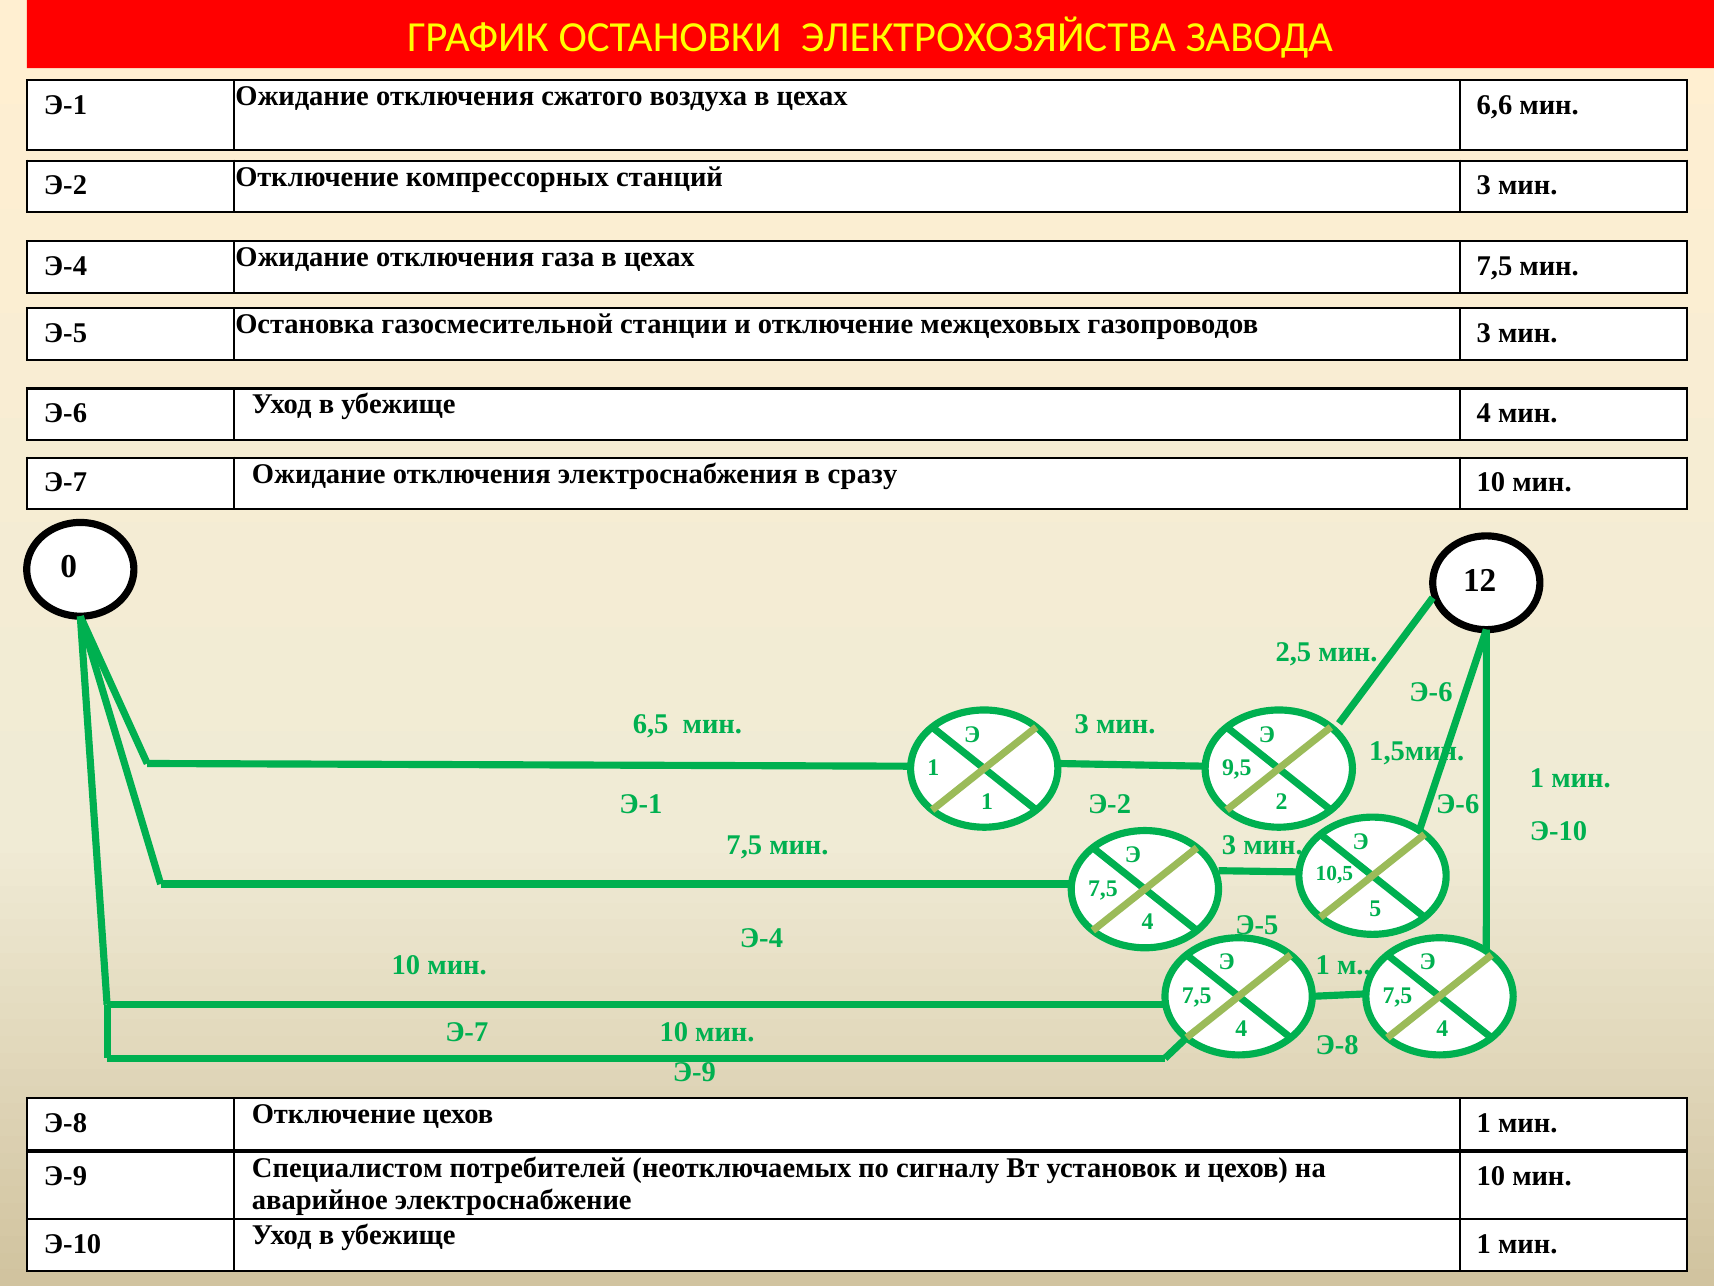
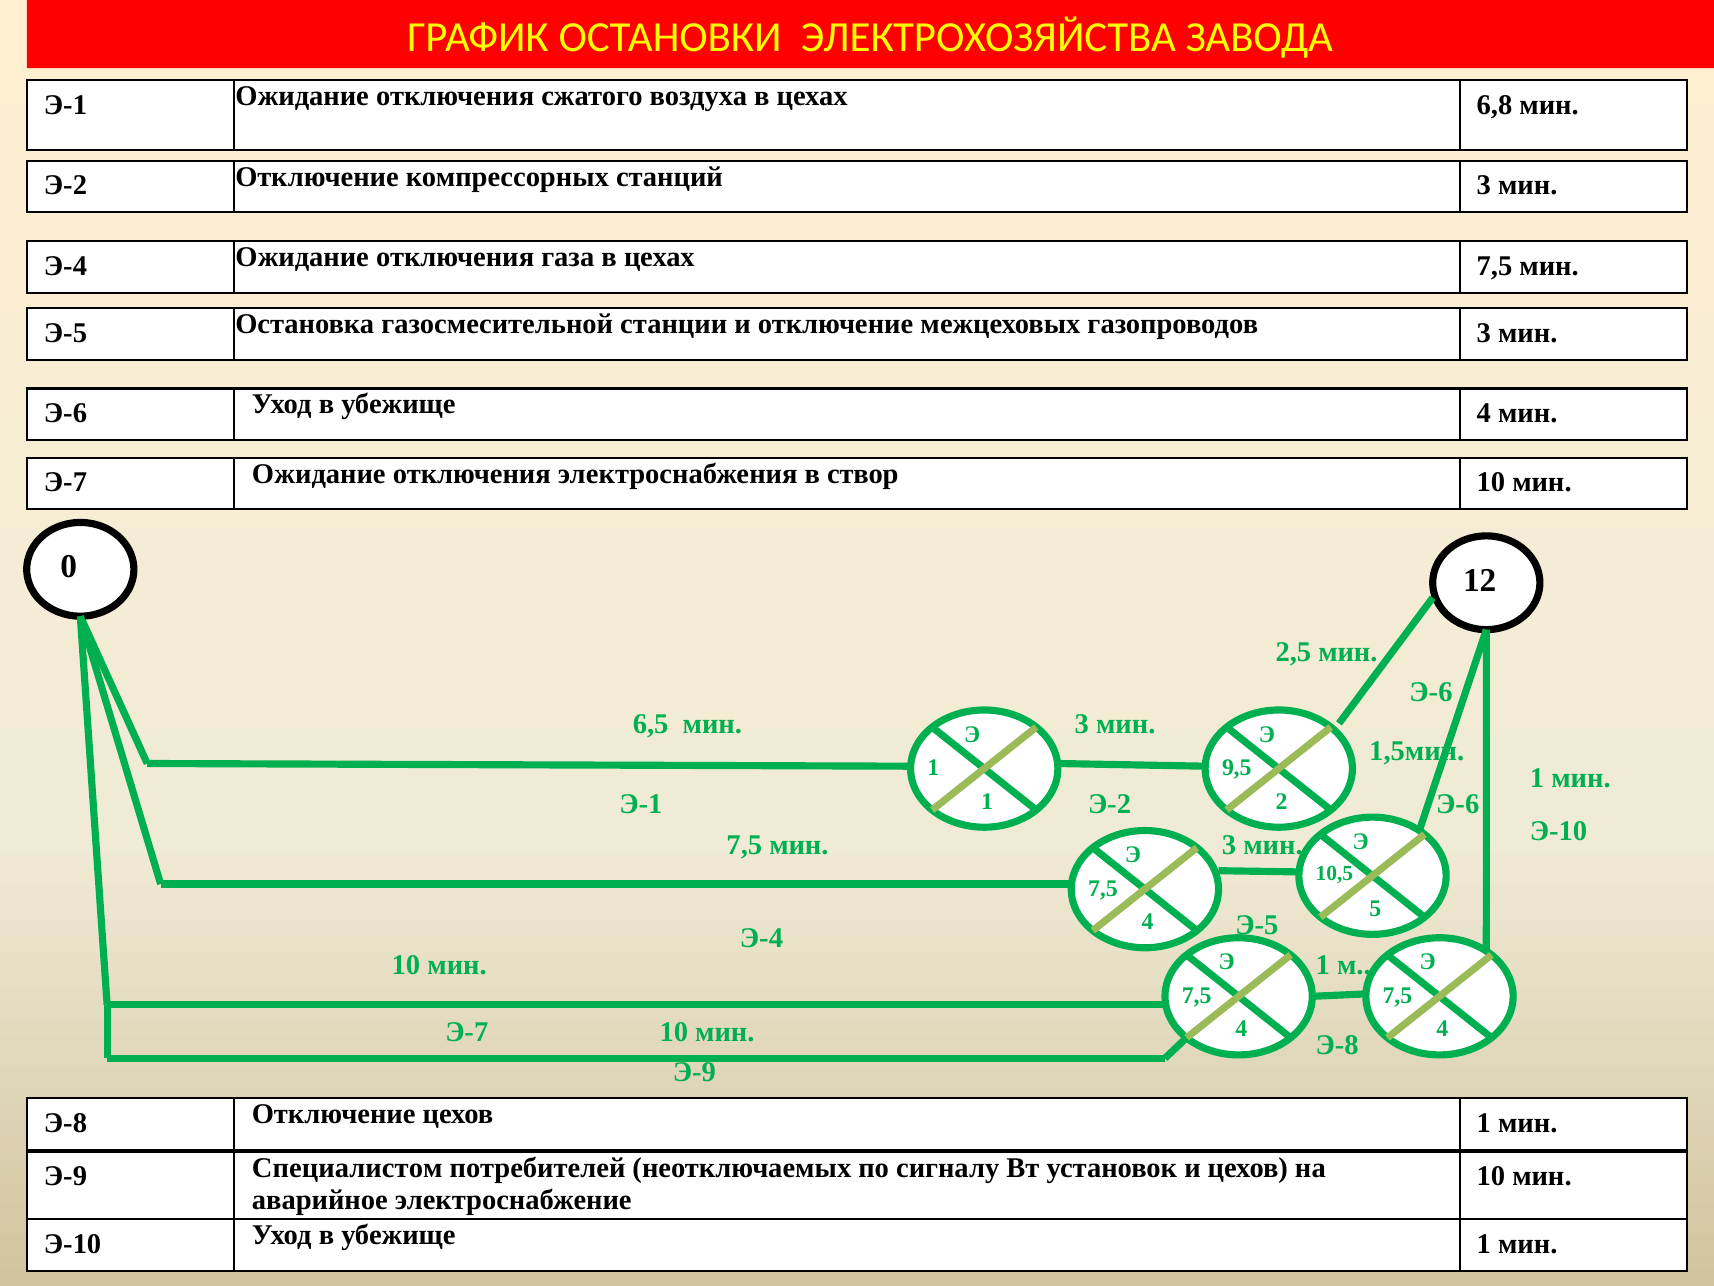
6,6: 6,6 -> 6,8
сразу: сразу -> створ
